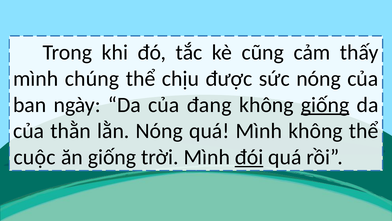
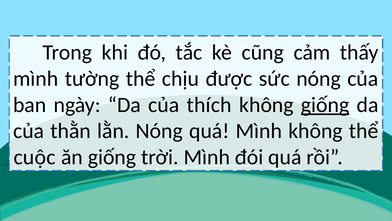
chúng: chúng -> tường
đang: đang -> thích
đói underline: present -> none
